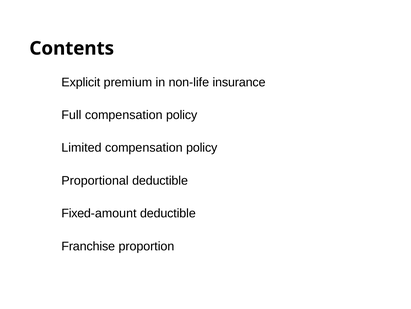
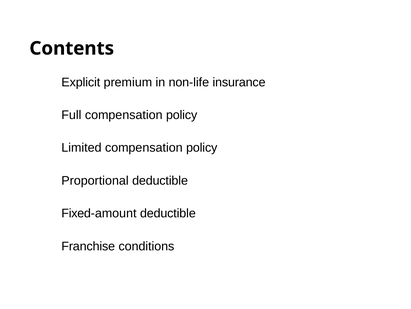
proportion: proportion -> conditions
